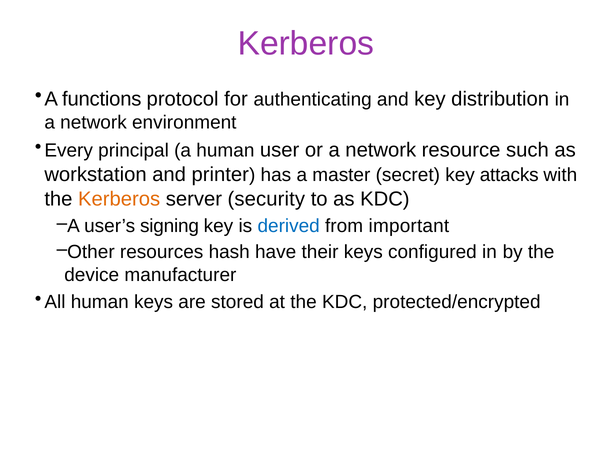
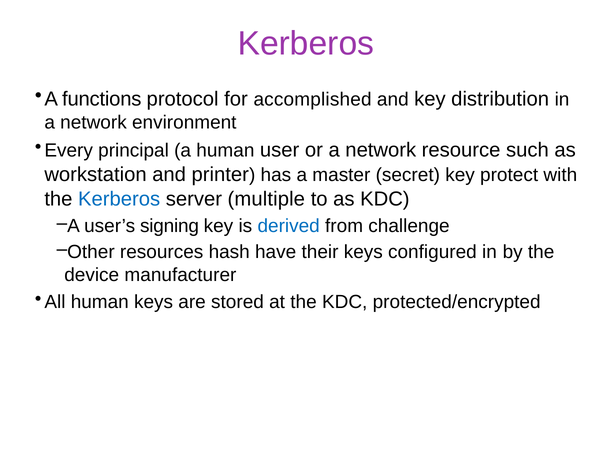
authenticating: authenticating -> accomplished
attacks: attacks -> protect
Kerberos at (119, 199) colour: orange -> blue
security: security -> multiple
important: important -> challenge
